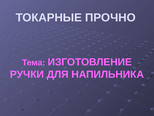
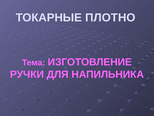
ПРОЧНО: ПРОЧНО -> ПЛОТНО
